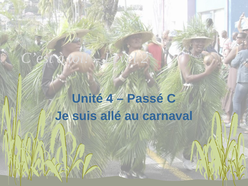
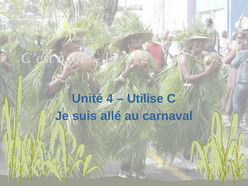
Passé: Passé -> Utilise
